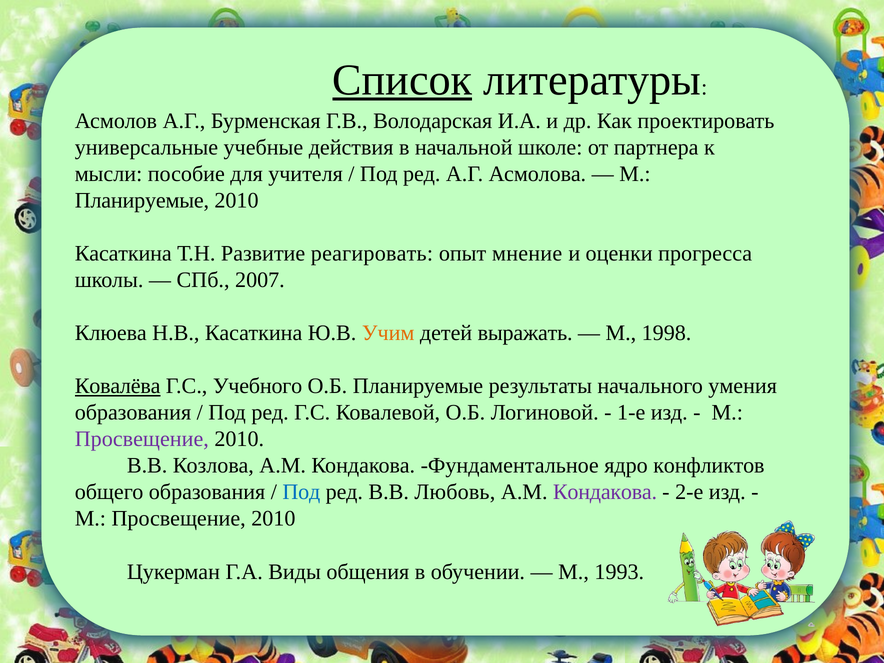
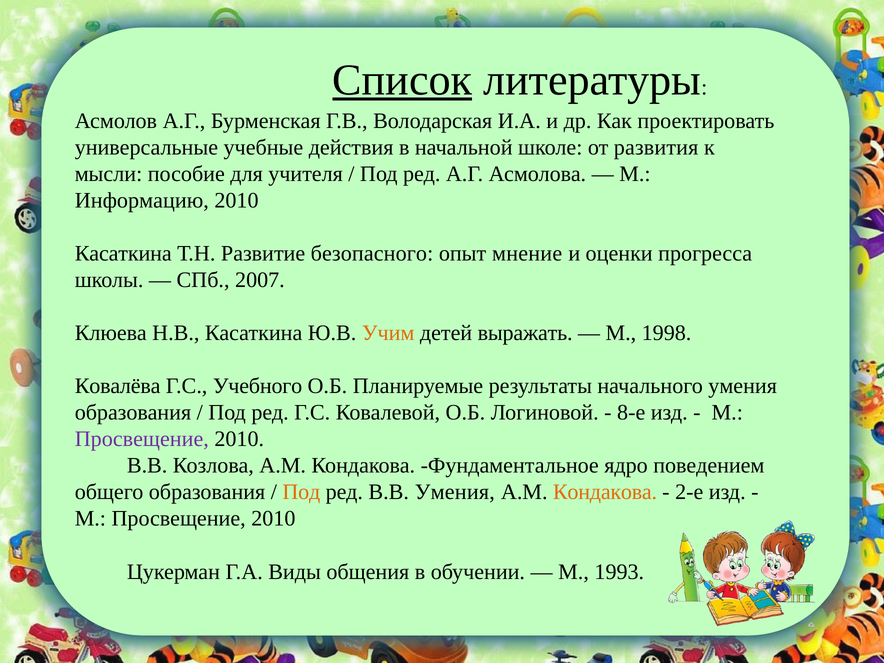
партнера: партнера -> развития
Планируемые at (142, 200): Планируемые -> Информацию
реагировать: реагировать -> безопасного
Ковалёва underline: present -> none
1-е: 1-е -> 8-е
конфликтов: конфликтов -> поведением
Под at (301, 492) colour: blue -> orange
В.В Любовь: Любовь -> Умения
Кондакова at (605, 492) colour: purple -> orange
